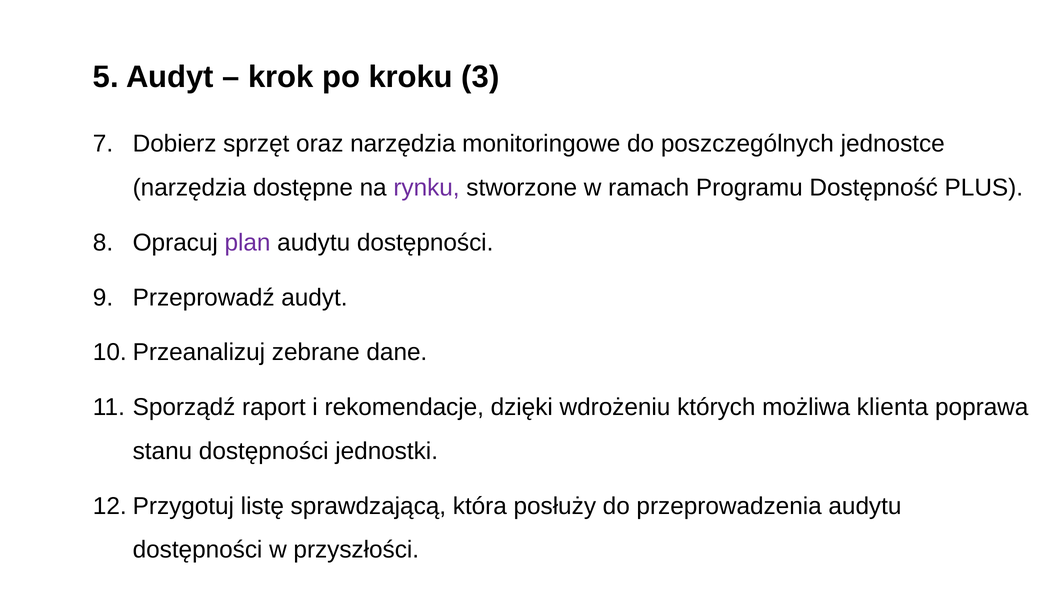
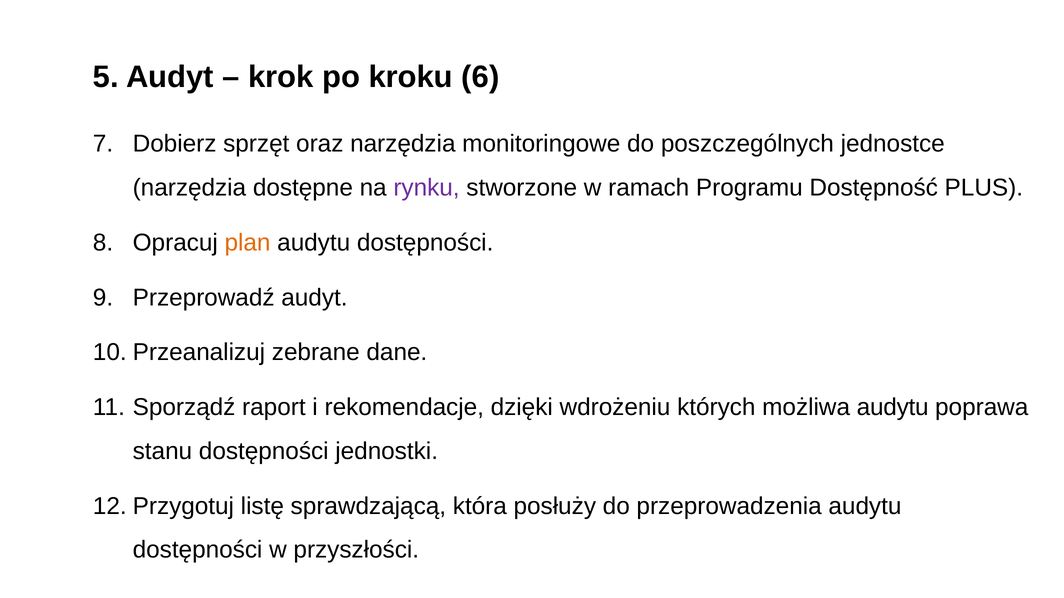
3: 3 -> 6
plan colour: purple -> orange
możliwa klienta: klienta -> audytu
